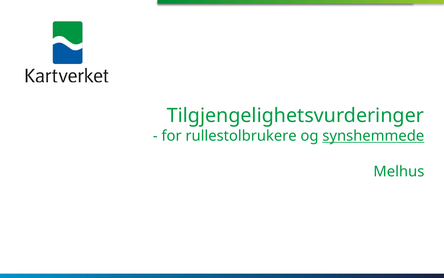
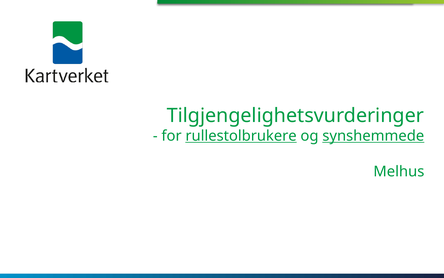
rullestolbrukere underline: none -> present
